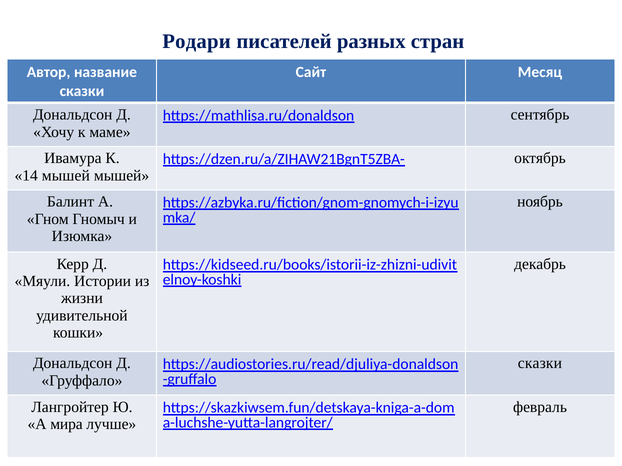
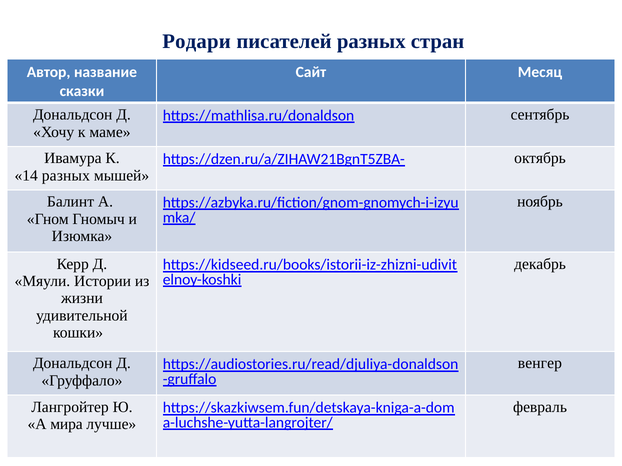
14 мышей: мышей -> разных
сказки at (540, 364): сказки -> венгер
